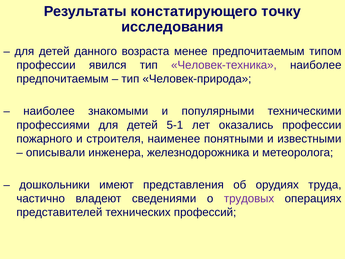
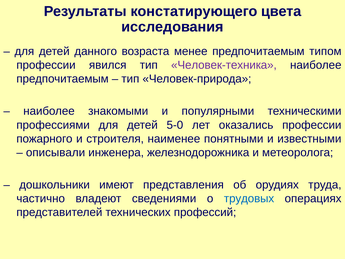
точку: точку -> цвета
5-1: 5-1 -> 5-0
трудовых colour: purple -> blue
